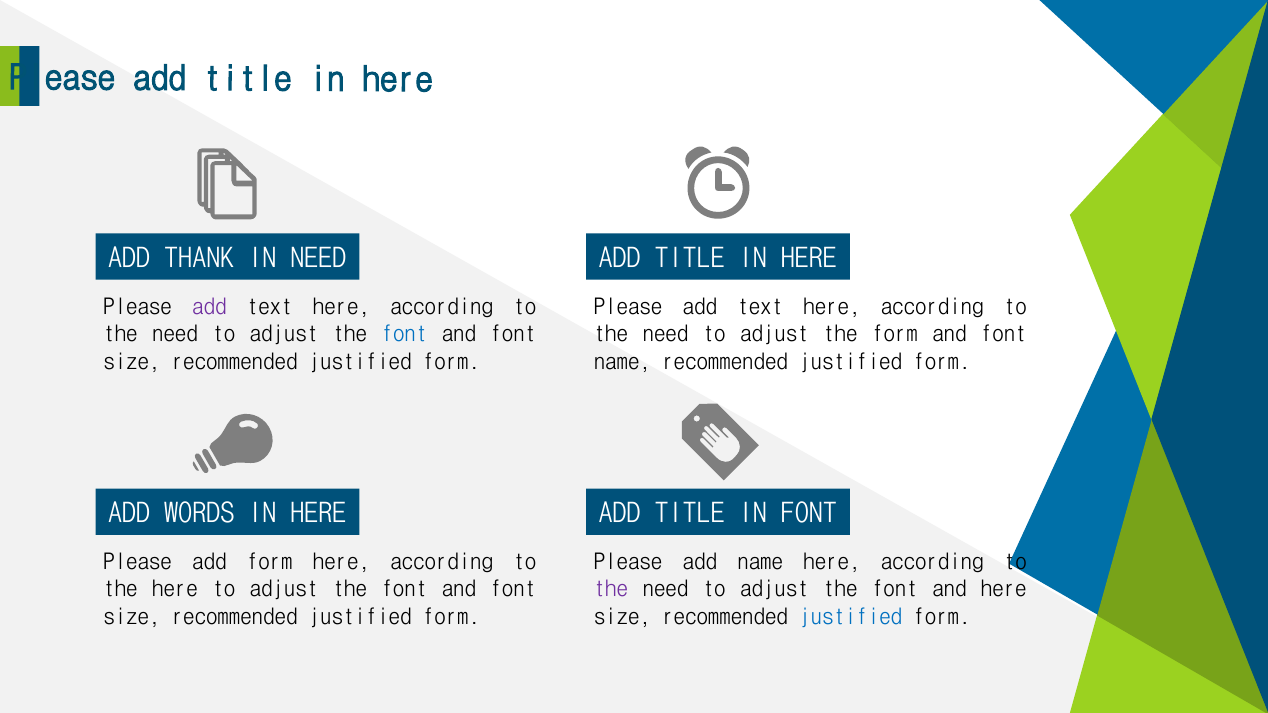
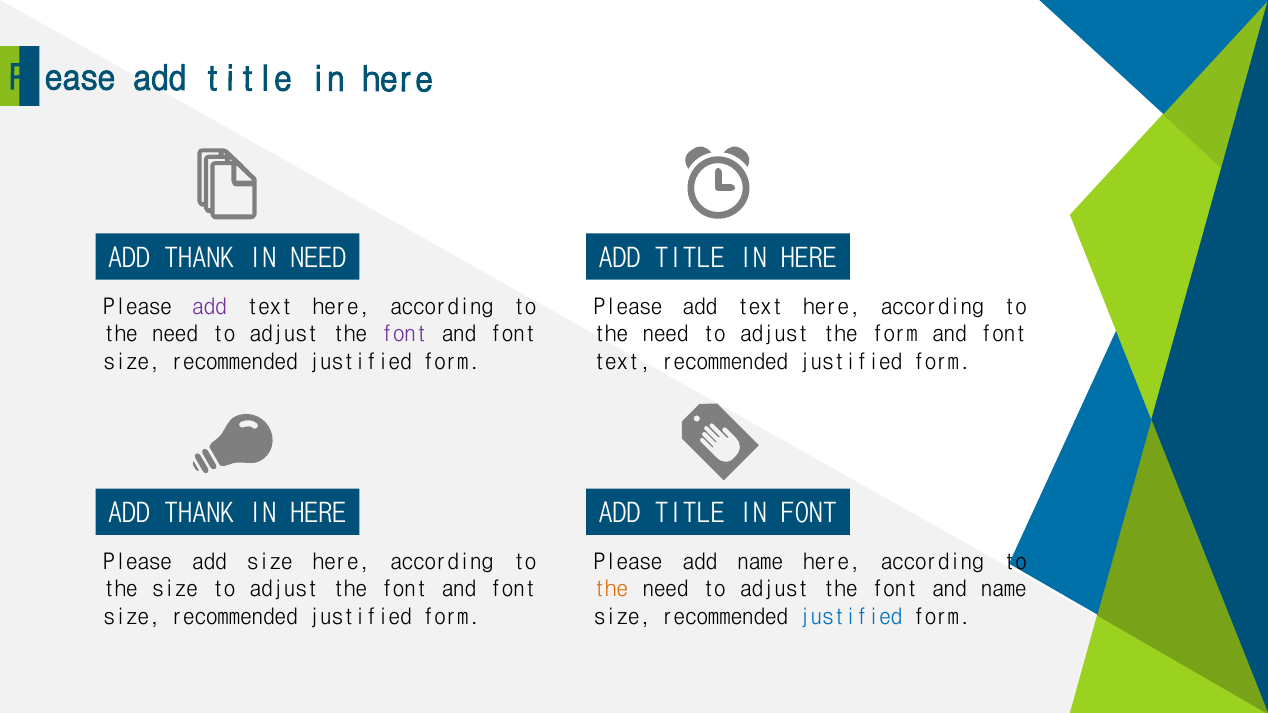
font at (404, 334) colour: blue -> purple
name at (622, 362): name -> text
WORDS at (199, 514): WORDS -> THANK
add form: form -> size
the here: here -> size
the at (611, 589) colour: purple -> orange
and here: here -> name
